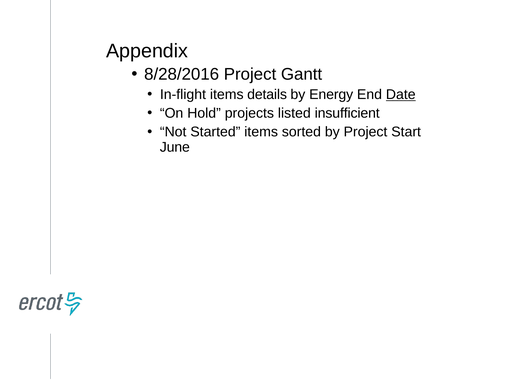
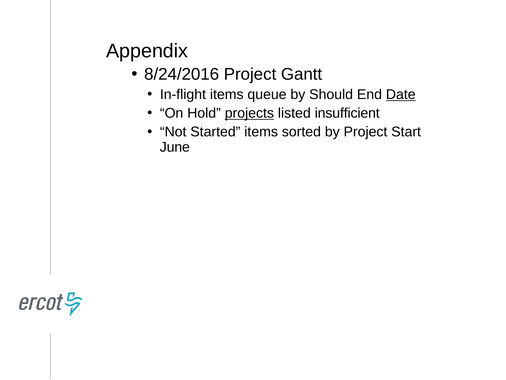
8/28/2016: 8/28/2016 -> 8/24/2016
details: details -> queue
Energy: Energy -> Should
projects underline: none -> present
